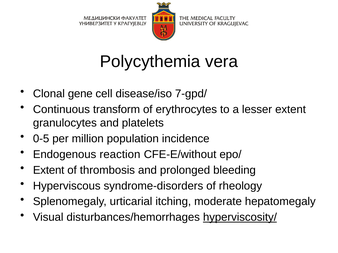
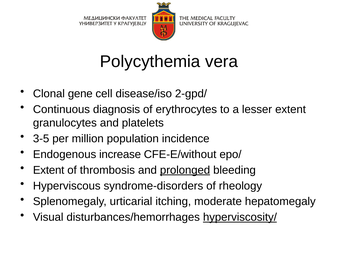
7-gpd/: 7-gpd/ -> 2-gpd/
transform: transform -> diagnosis
0-5: 0-5 -> 3-5
reaction: reaction -> increase
prolonged underline: none -> present
